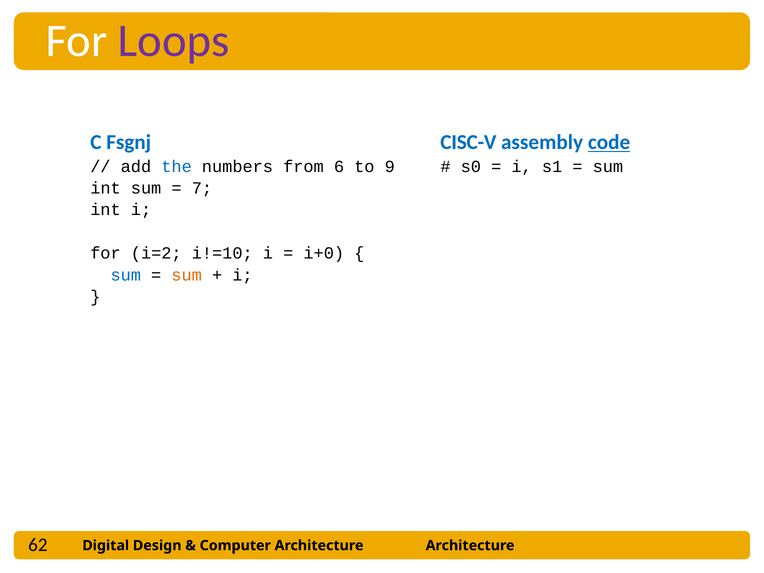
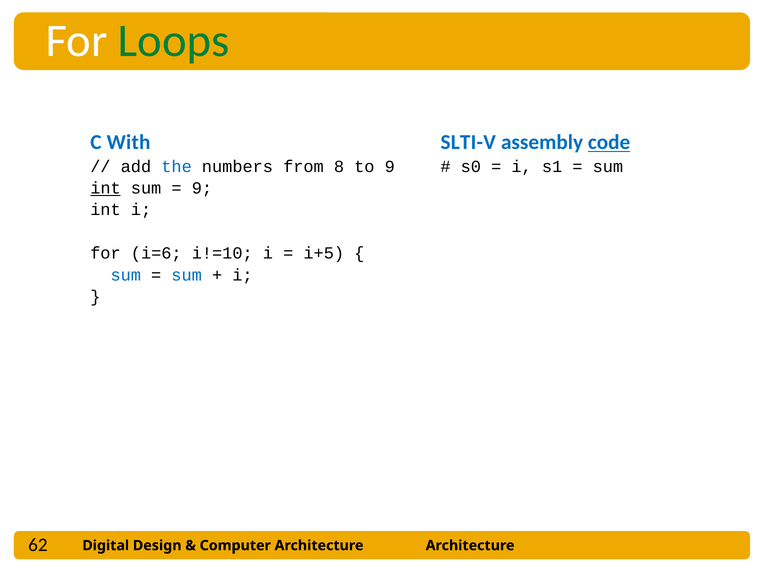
Loops colour: purple -> green
Fsgnj: Fsgnj -> With
CISC-V: CISC-V -> SLTI-V
6: 6 -> 8
int at (106, 188) underline: none -> present
7 at (202, 188): 7 -> 9
i=2: i=2 -> i=6
i+0: i+0 -> i+5
sum at (187, 275) colour: orange -> blue
